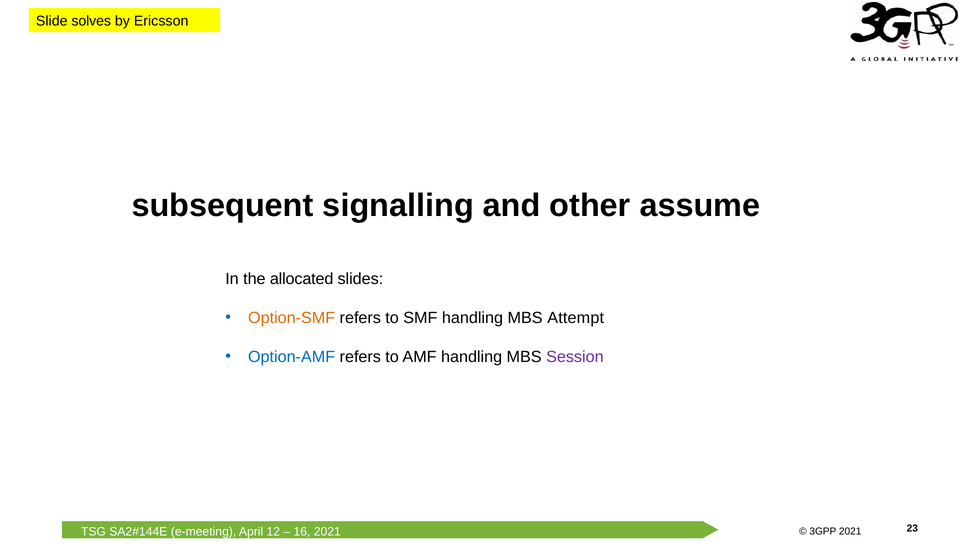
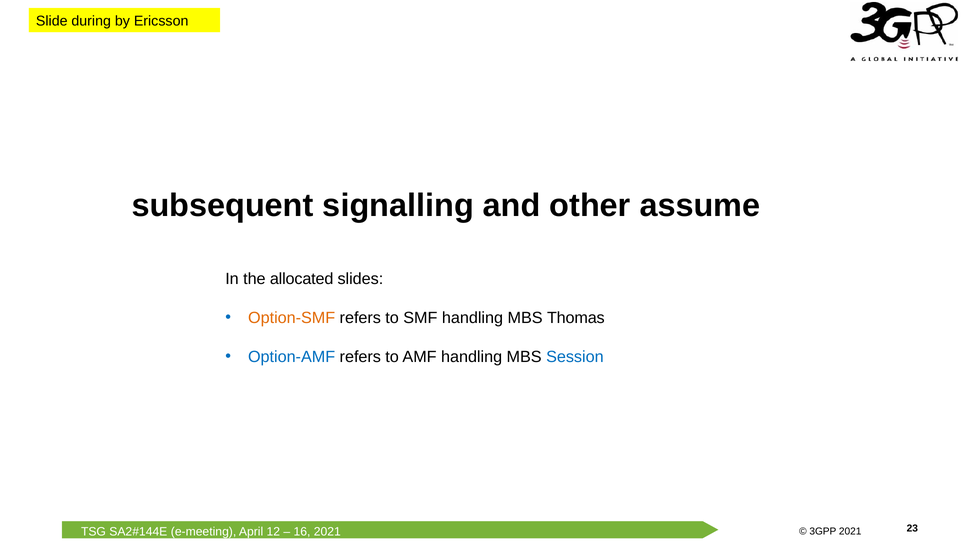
solves: solves -> during
Attempt: Attempt -> Thomas
Session colour: purple -> blue
